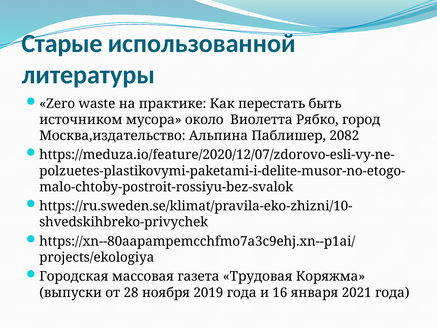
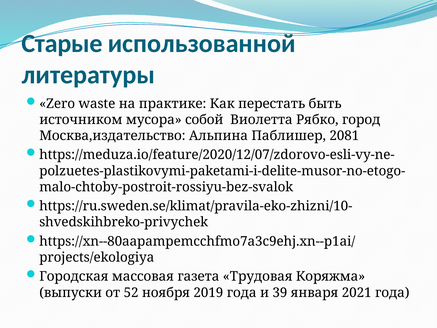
около: около -> собой
2082: 2082 -> 2081
28: 28 -> 52
16: 16 -> 39
